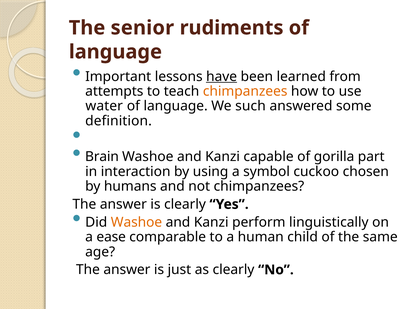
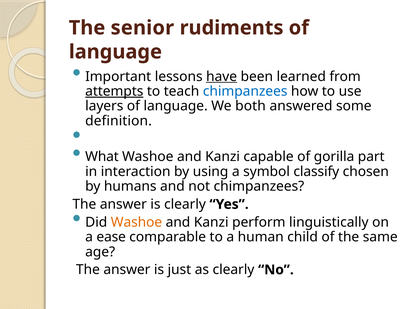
attempts underline: none -> present
chimpanzees at (245, 91) colour: orange -> blue
water: water -> layers
such: such -> both
Brain: Brain -> What
cuckoo: cuckoo -> classify
